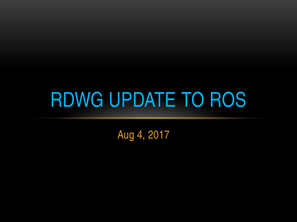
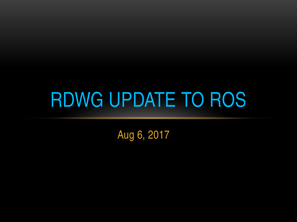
4: 4 -> 6
